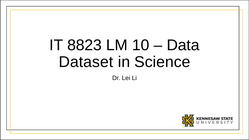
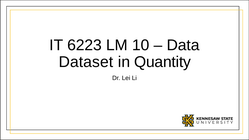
8823: 8823 -> 6223
Science: Science -> Quantity
